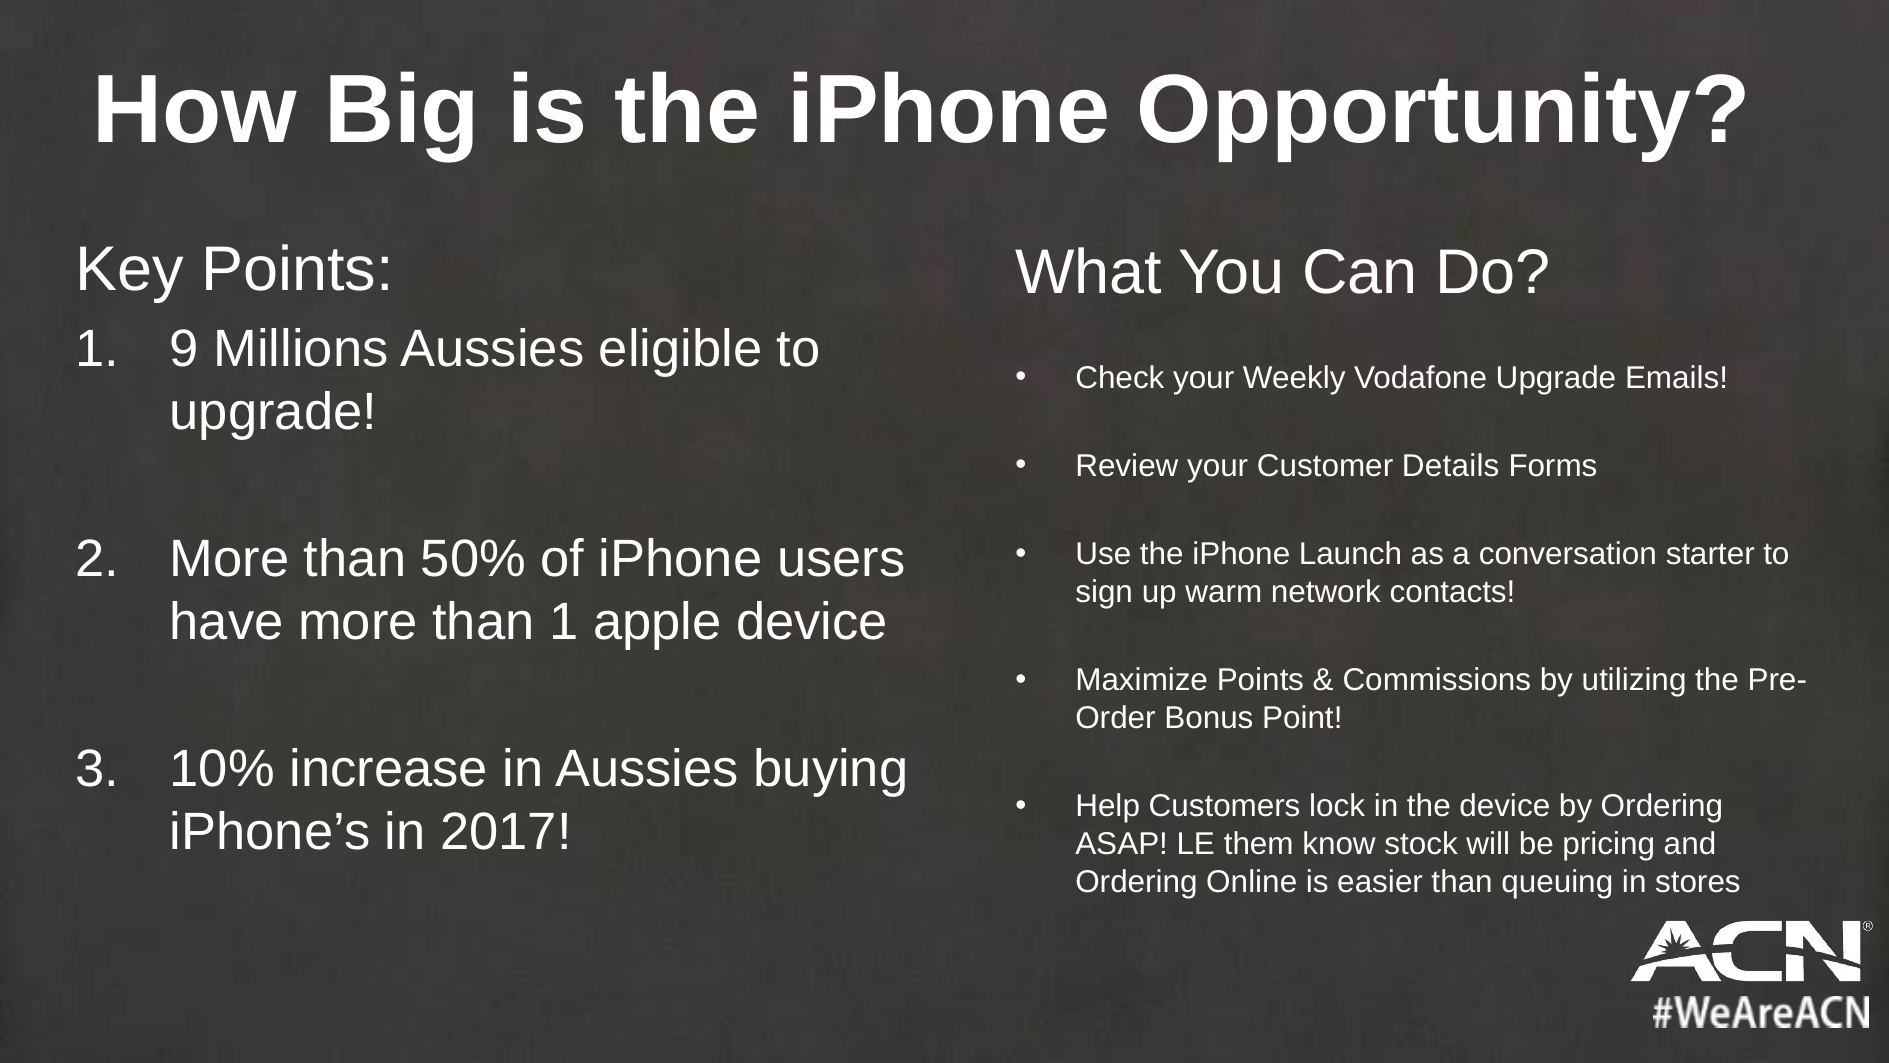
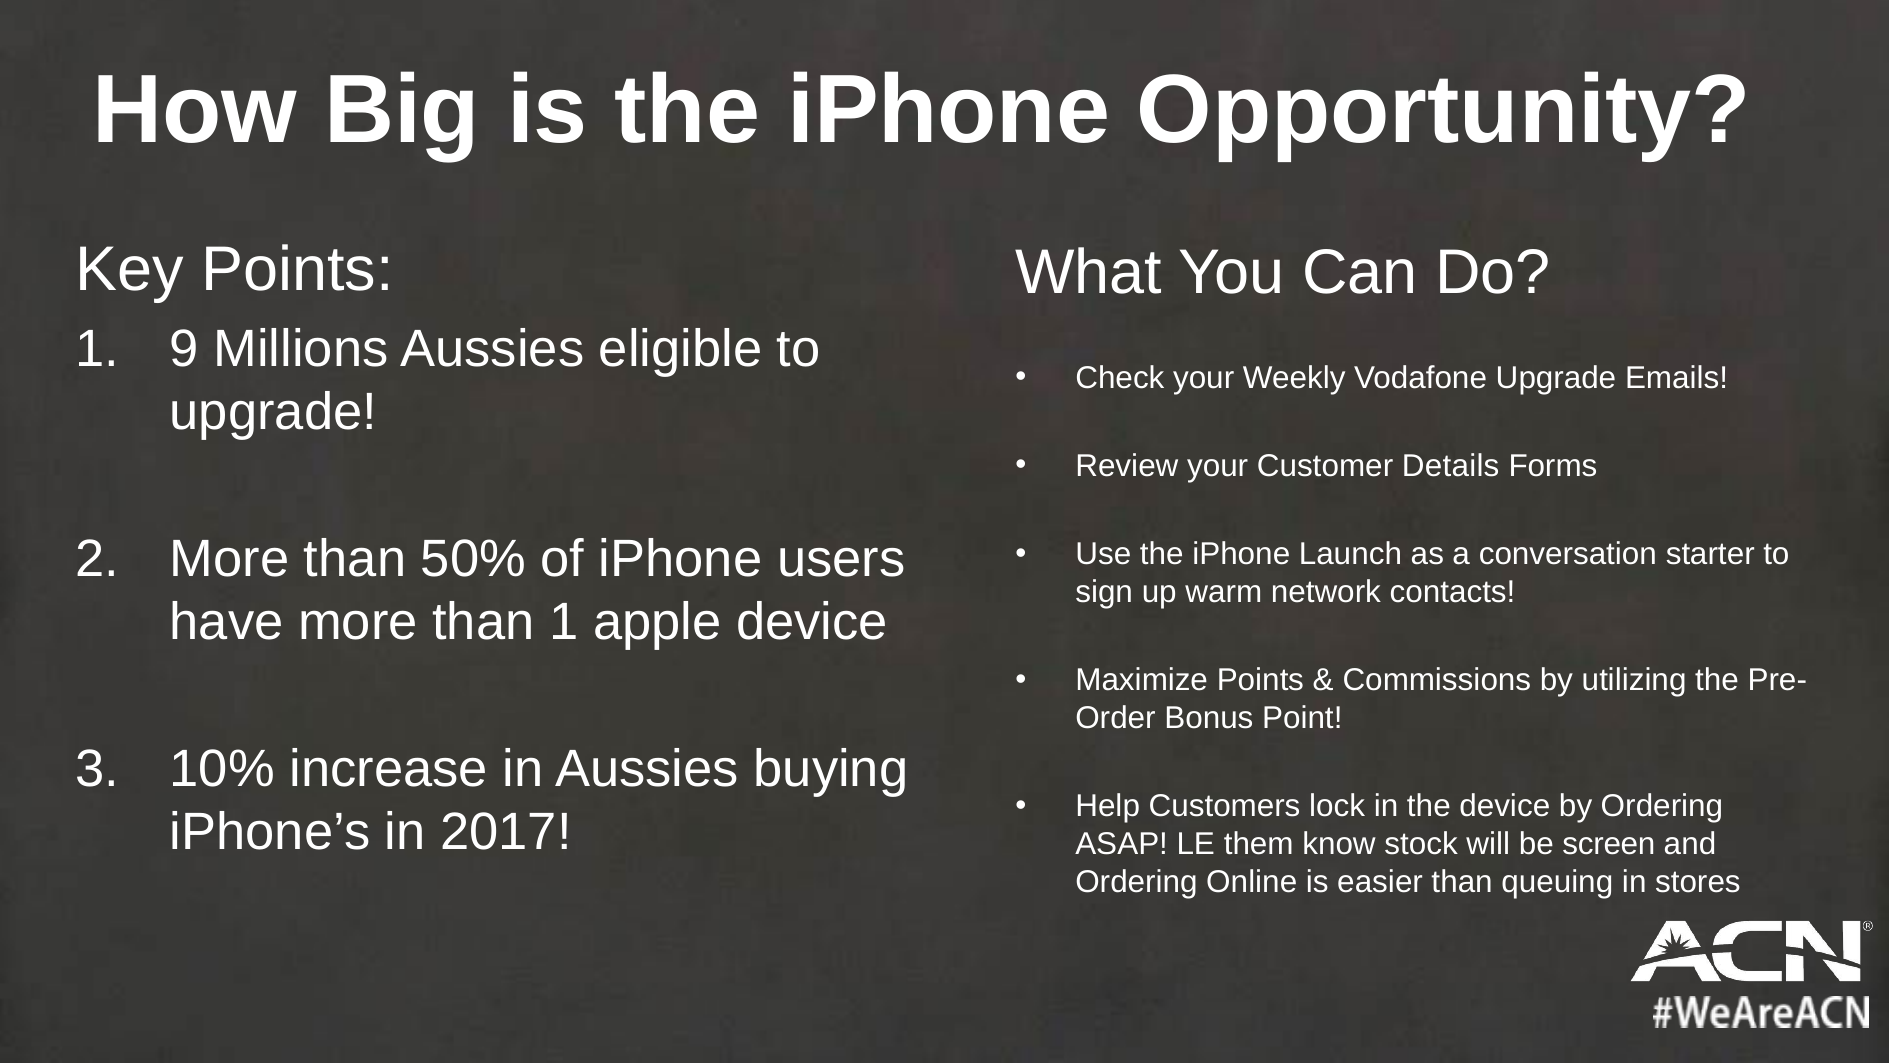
pricing: pricing -> screen
